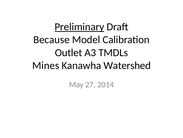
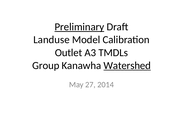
Because: Because -> Landuse
Mines: Mines -> Group
Watershed underline: none -> present
